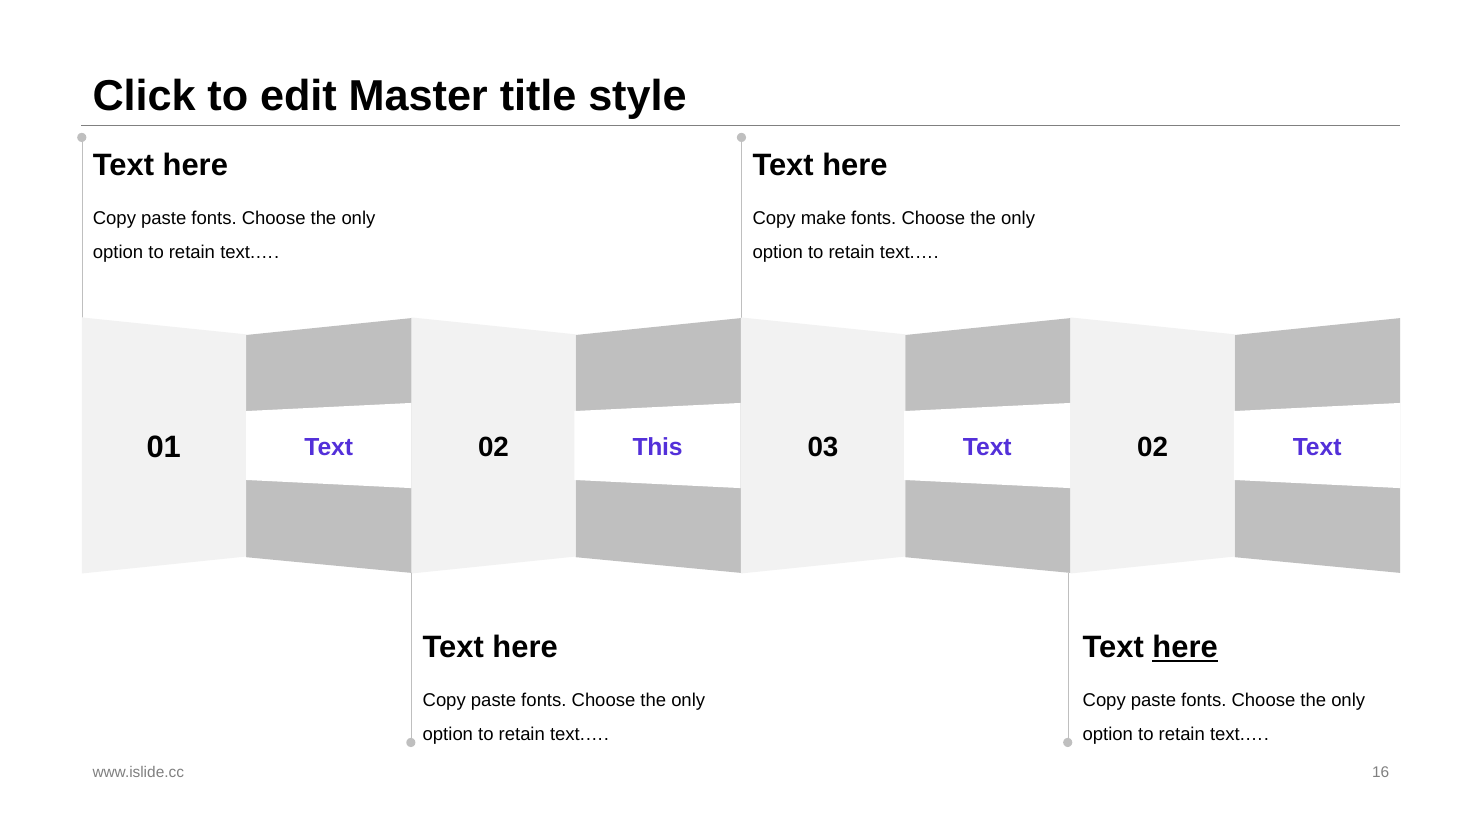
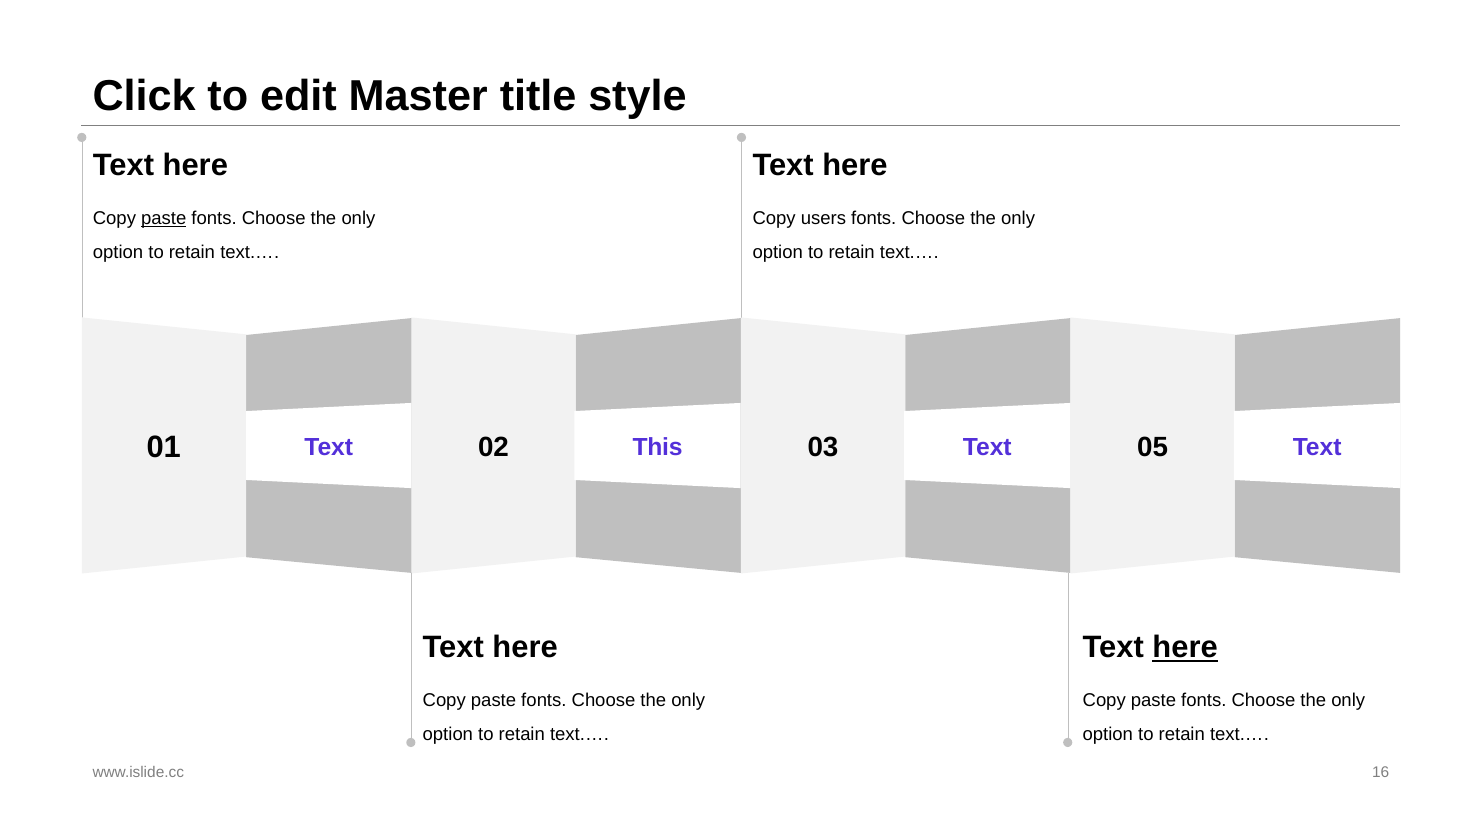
paste at (164, 219) underline: none -> present
make: make -> users
03 02: 02 -> 05
